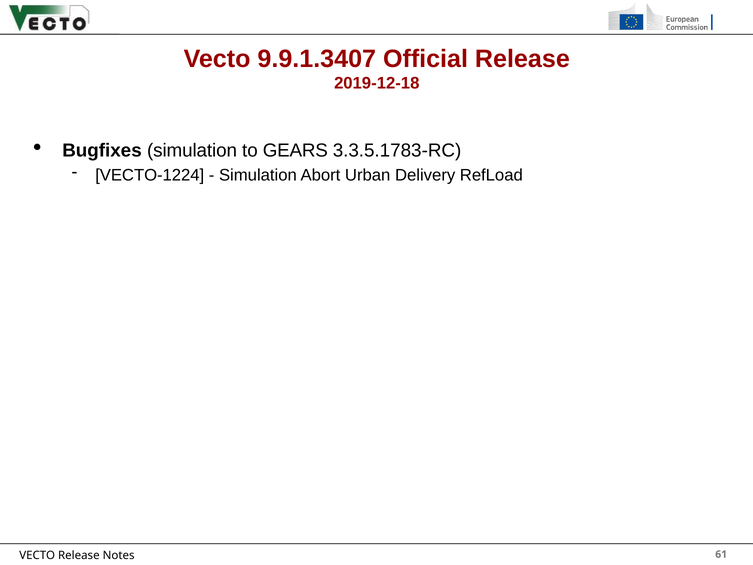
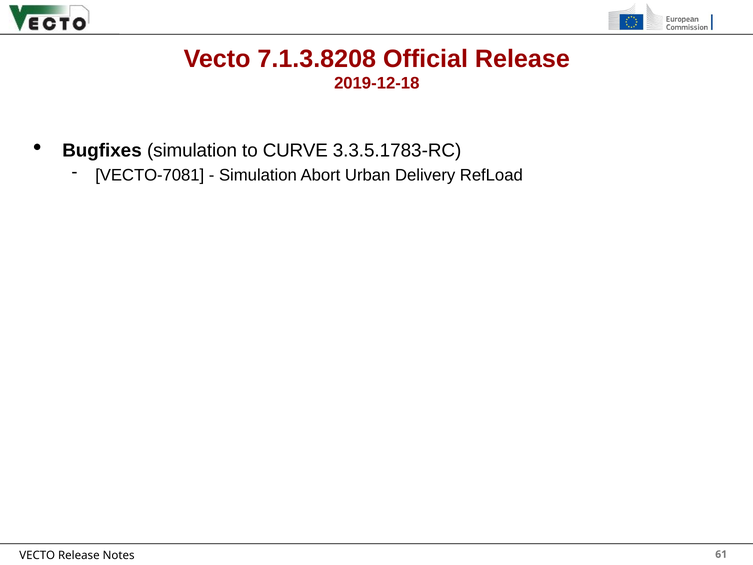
9.9.1.3407: 9.9.1.3407 -> 7.1.3.8208
GEARS: GEARS -> CURVE
VECTO-1224: VECTO-1224 -> VECTO-7081
